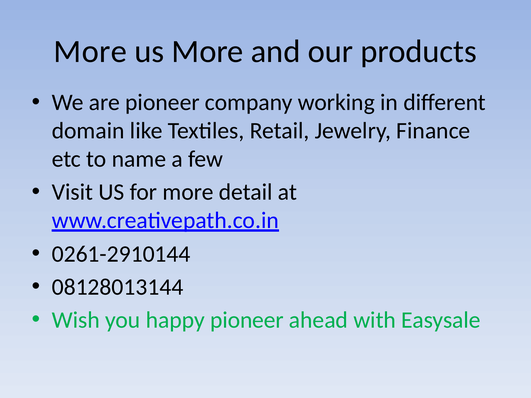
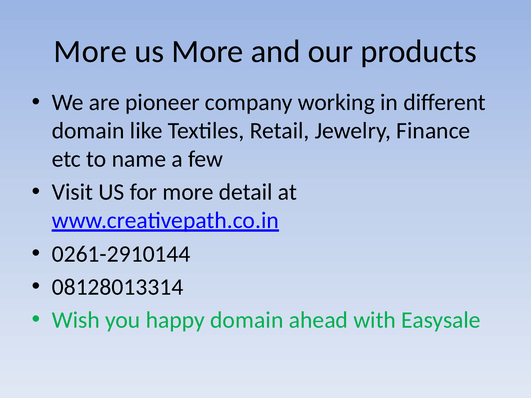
08128013144: 08128013144 -> 08128013314
happy pioneer: pioneer -> domain
